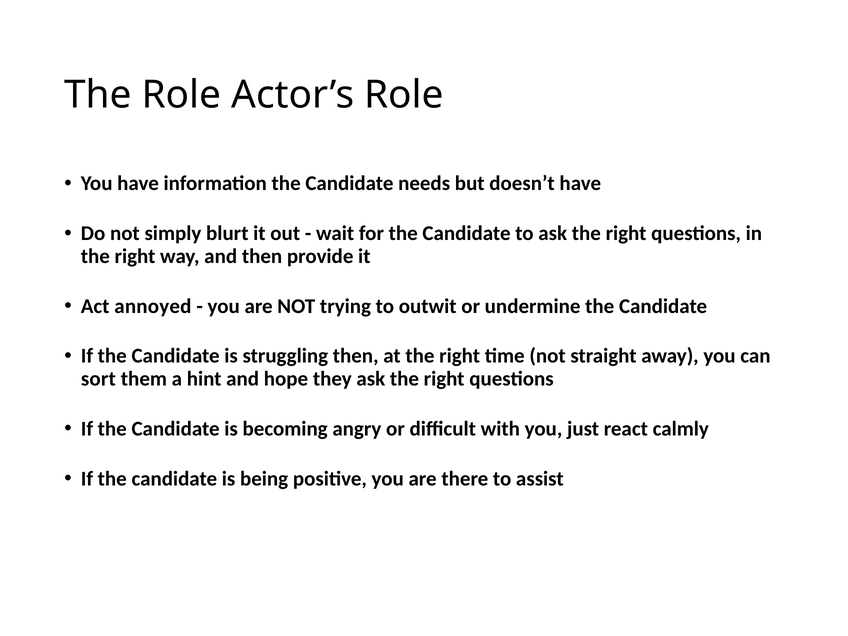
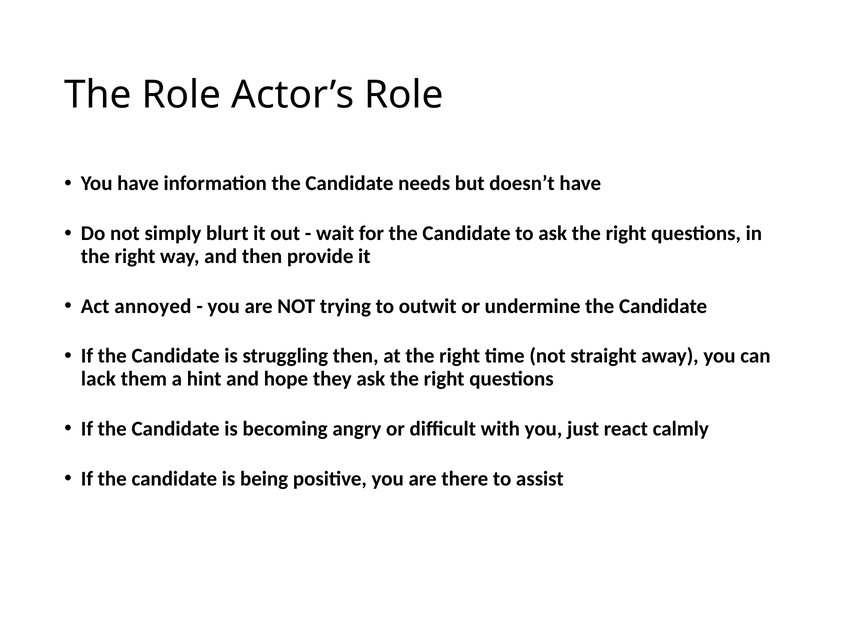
sort: sort -> lack
